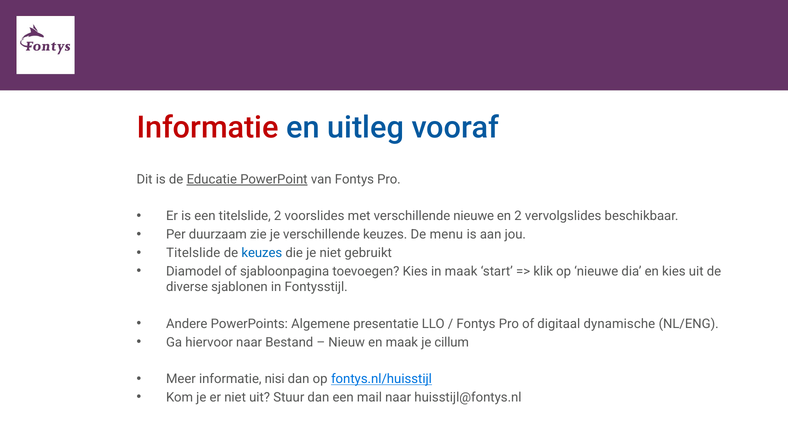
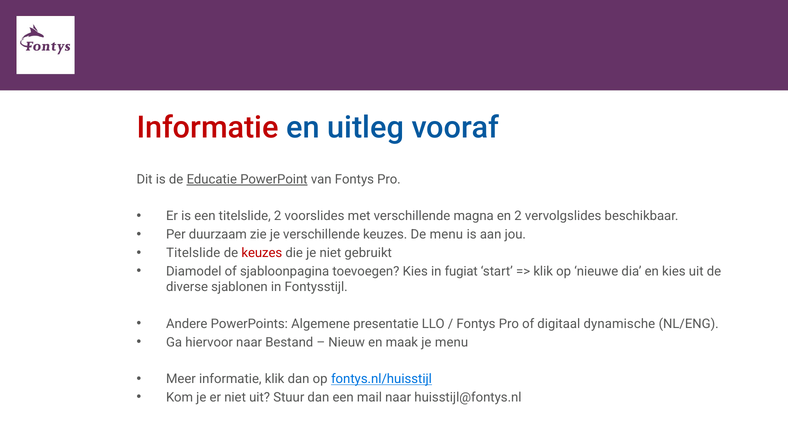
verschillende nieuwe: nieuwe -> magna
keuzes at (262, 253) colour: blue -> red
in maak: maak -> fugiat
je cillum: cillum -> menu
informatie nisi: nisi -> klik
